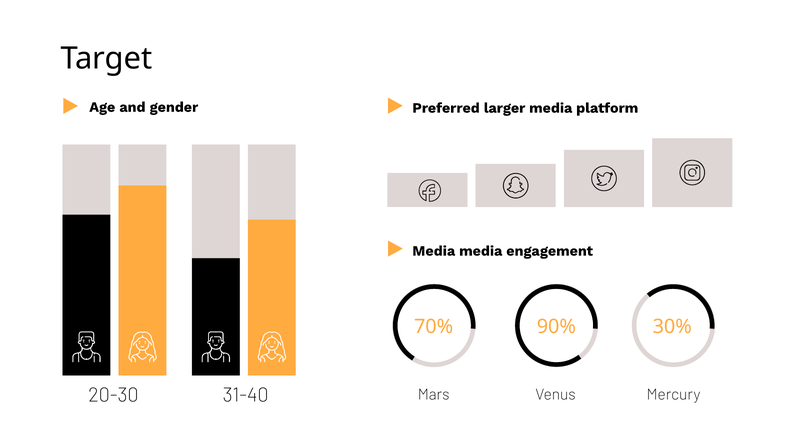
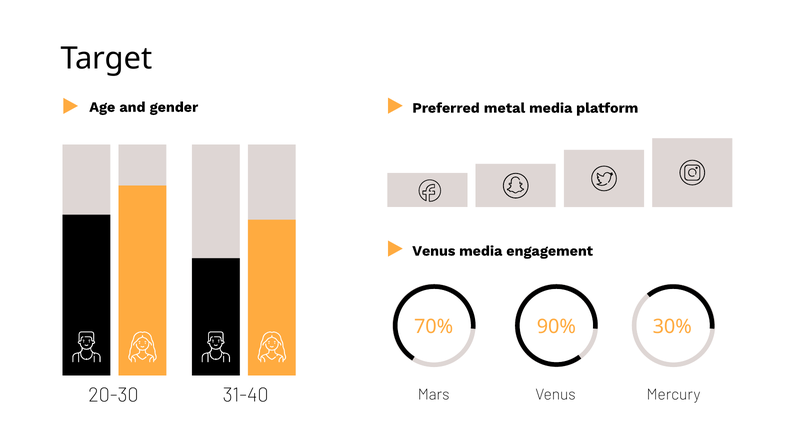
larger: larger -> metal
Media at (434, 251): Media -> Venus
